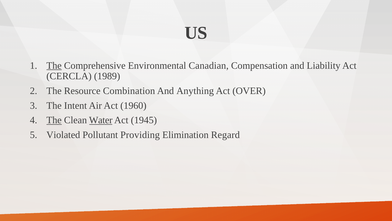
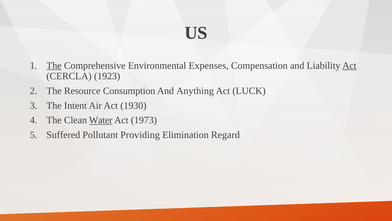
Canadian: Canadian -> Expenses
Act at (349, 65) underline: none -> present
1989: 1989 -> 1923
Combination: Combination -> Consumption
OVER: OVER -> LUCK
1960: 1960 -> 1930
The at (54, 120) underline: present -> none
1945: 1945 -> 1973
Violated: Violated -> Suffered
